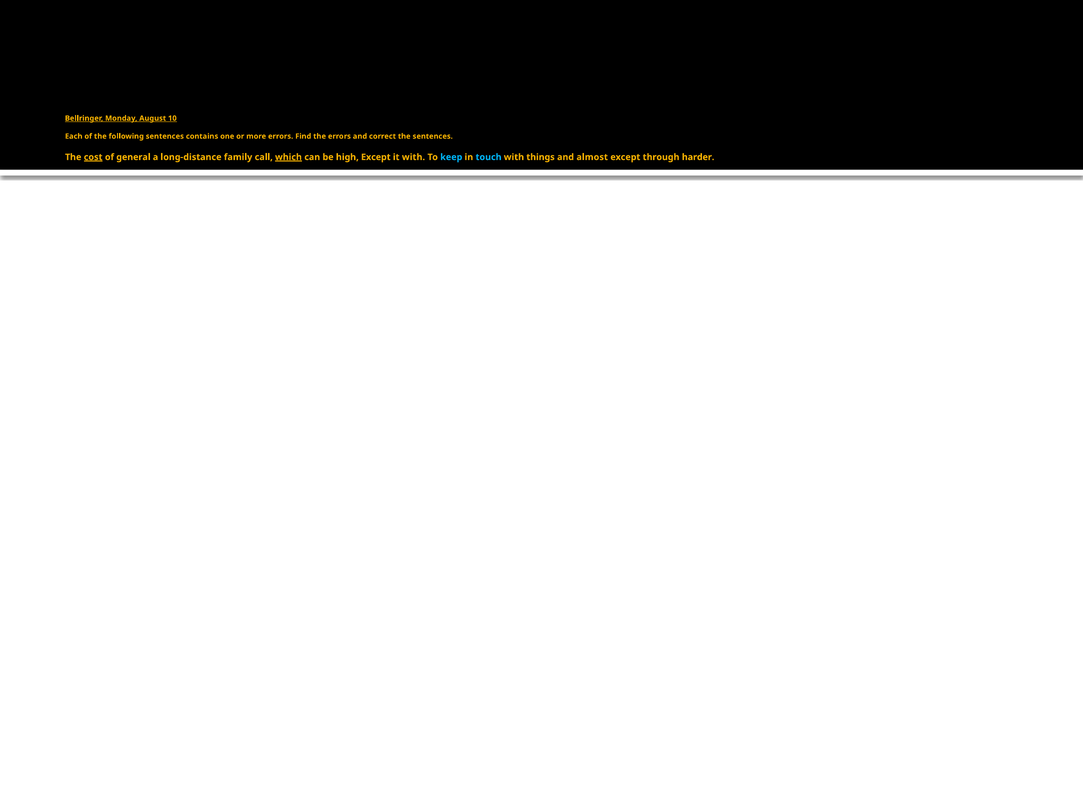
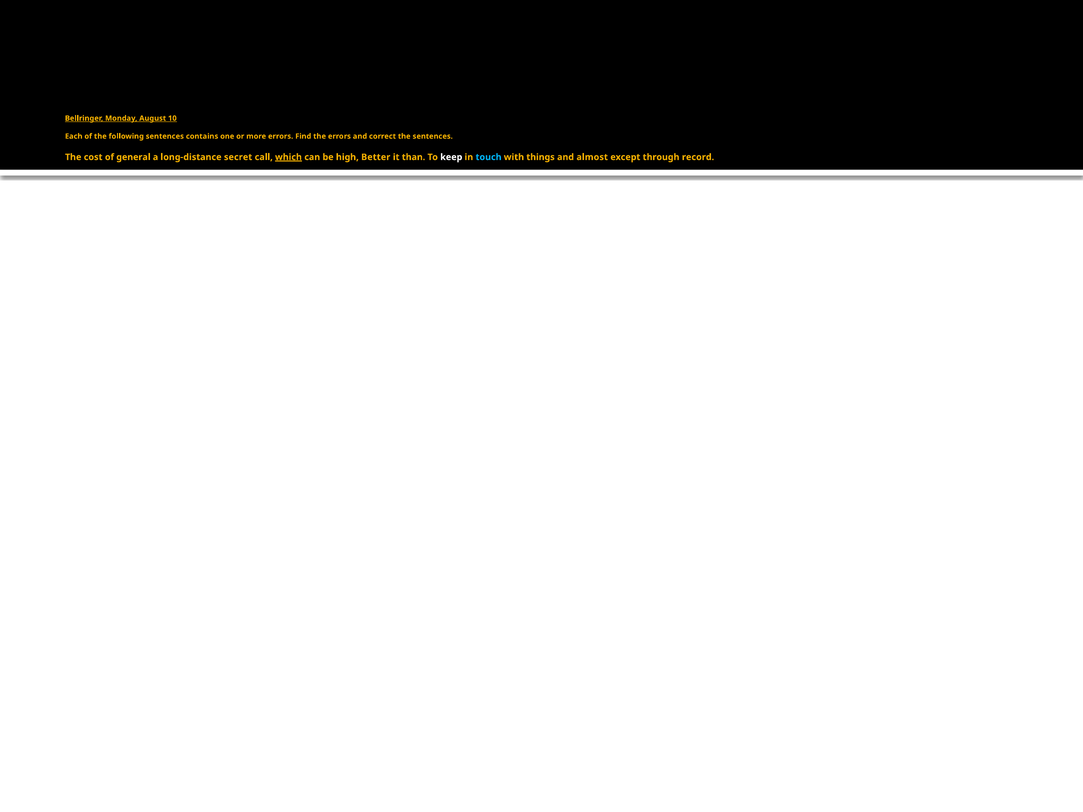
cost underline: present -> none
family: family -> secret
high Except: Except -> Better
it with: with -> than
keep colour: light blue -> white
harder: harder -> record
